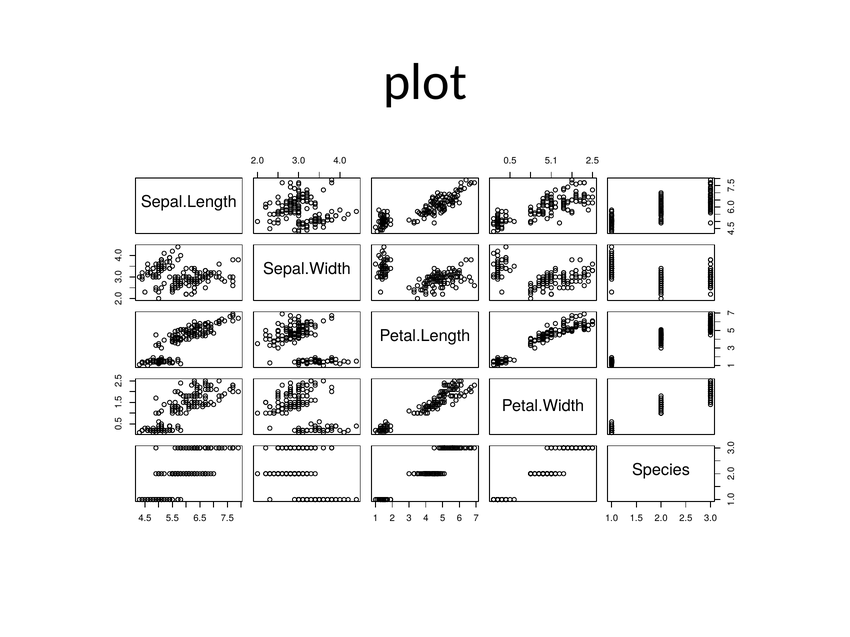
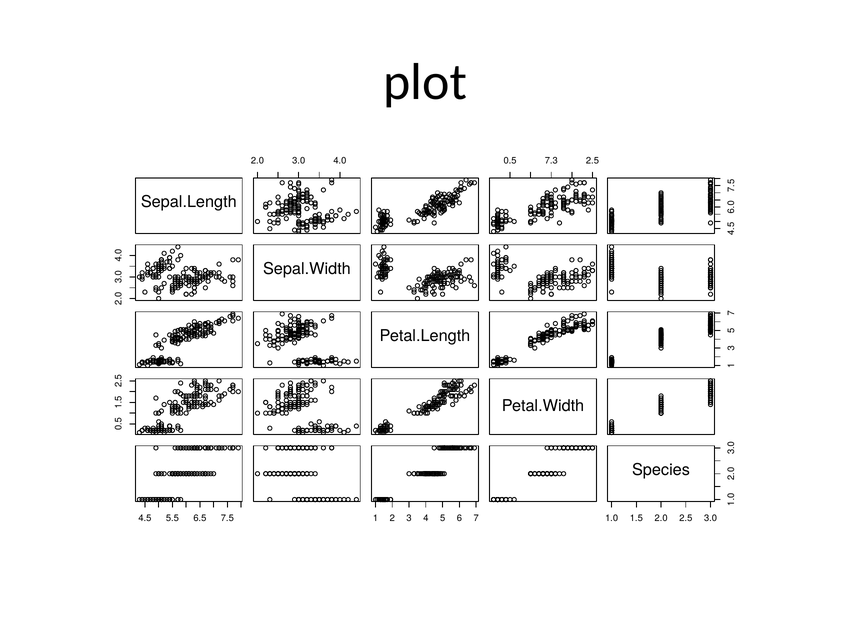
5.1: 5.1 -> 7.3
